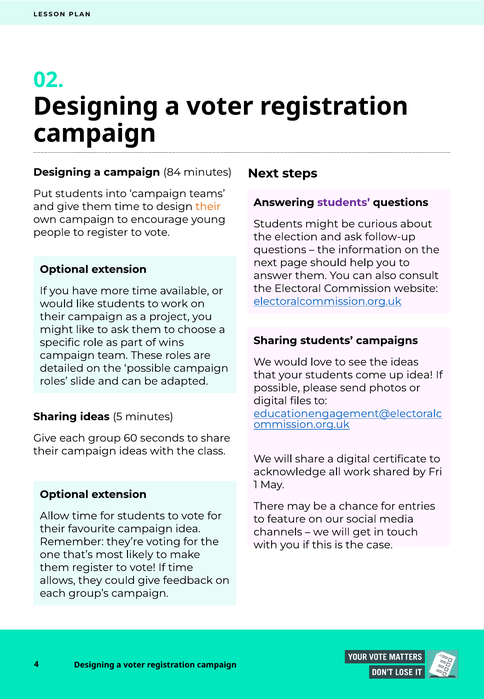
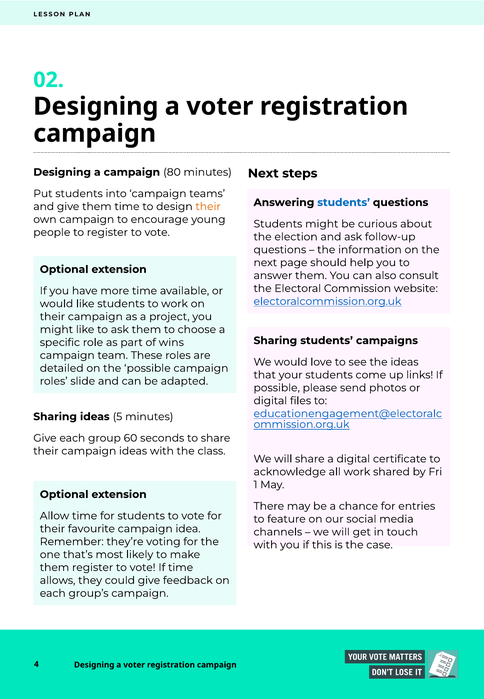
84: 84 -> 80
students at (344, 203) colour: purple -> blue
up idea: idea -> links
